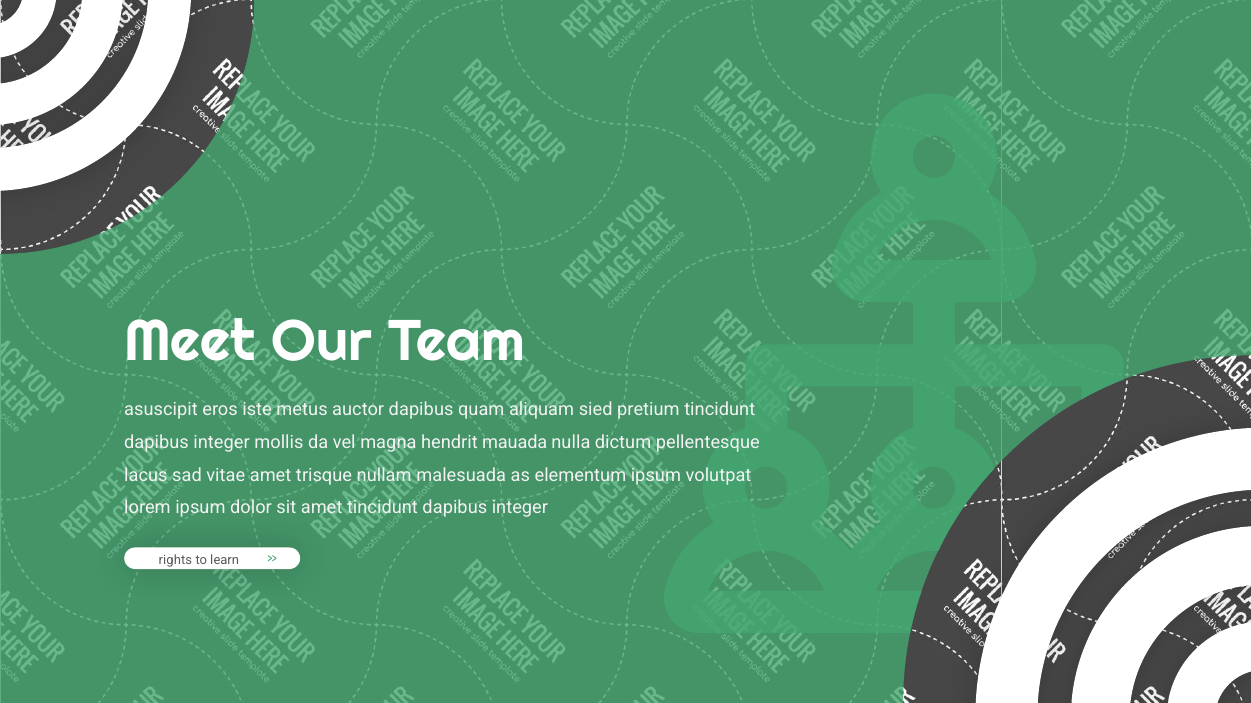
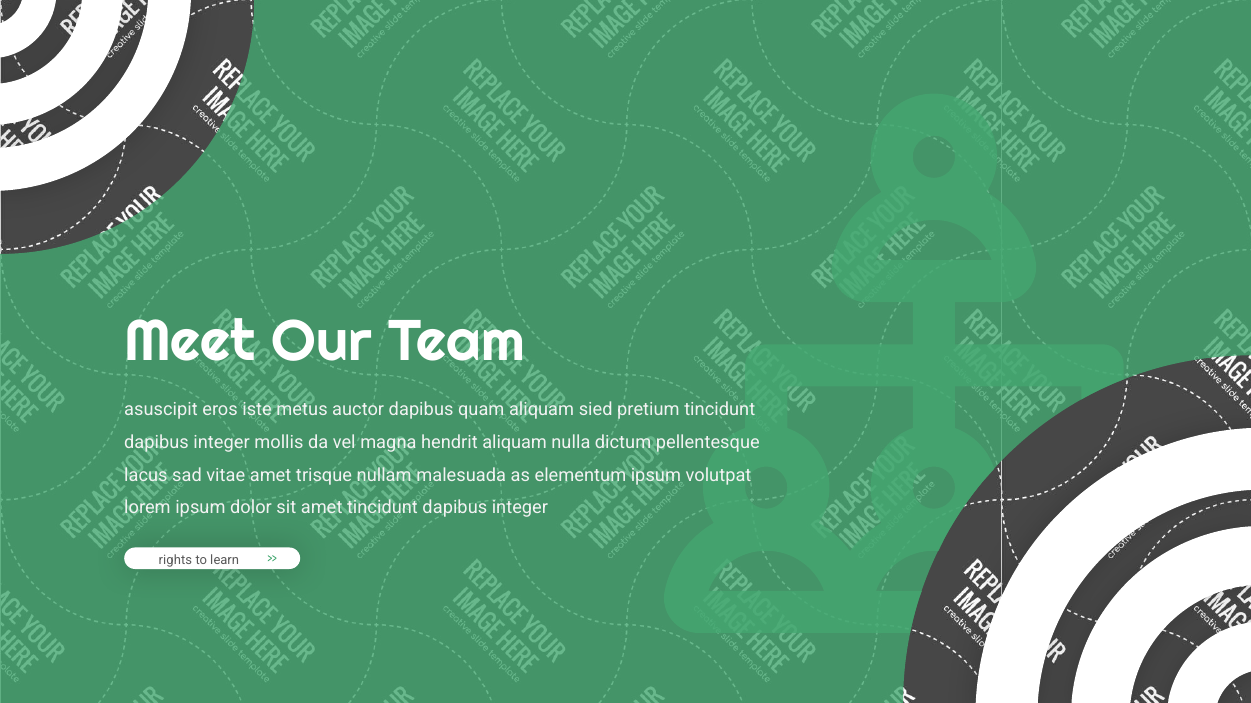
hendrit mauada: mauada -> aliquam
